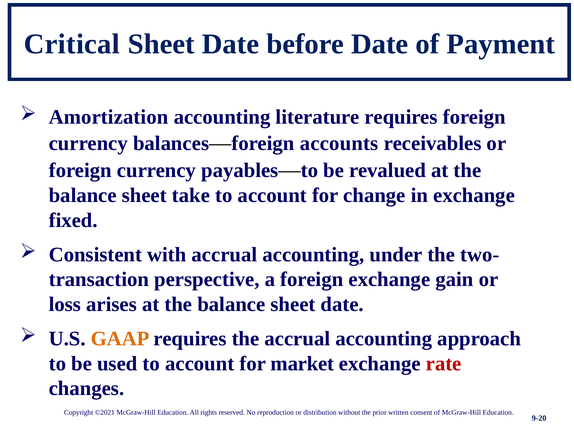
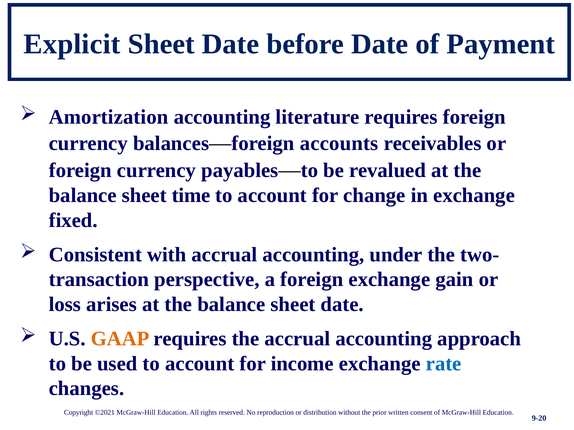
Critical: Critical -> Explicit
take: take -> time
market: market -> income
rate colour: red -> blue
